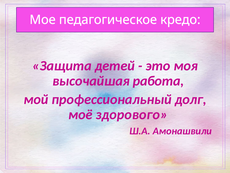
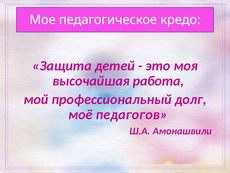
здорового: здорового -> педагогов
